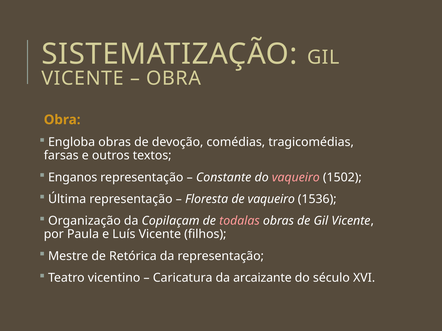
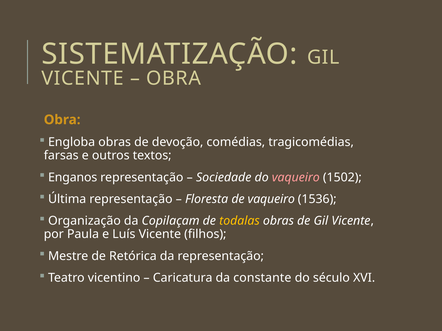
Constante: Constante -> Sociedade
todalas colour: pink -> yellow
arcaizante: arcaizante -> constante
